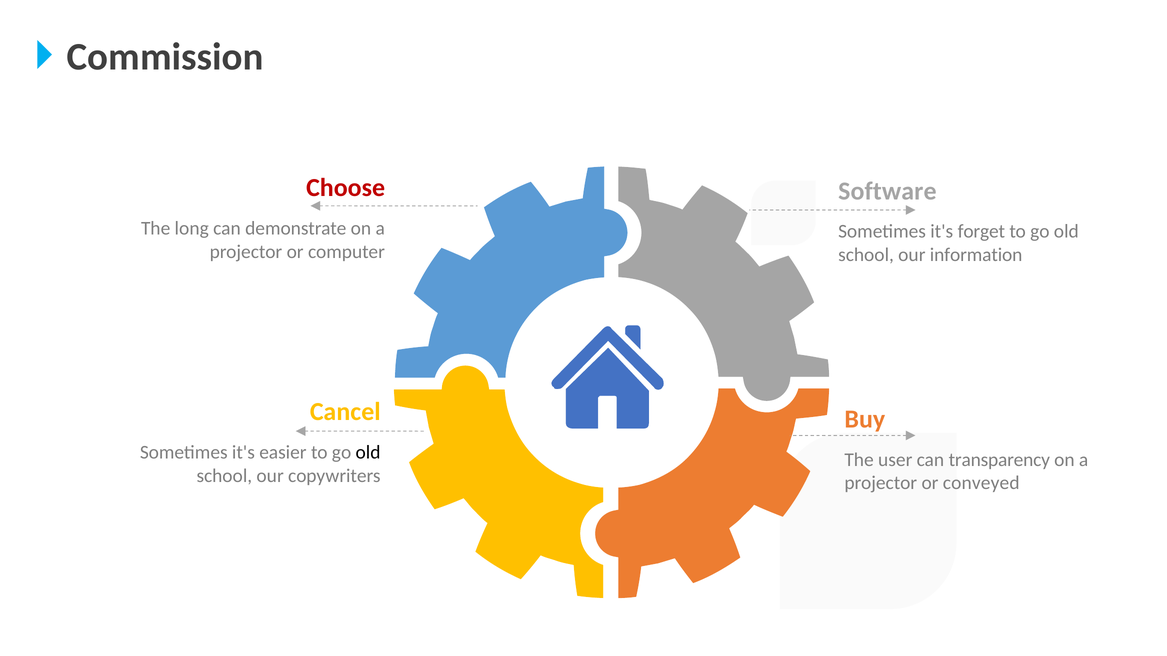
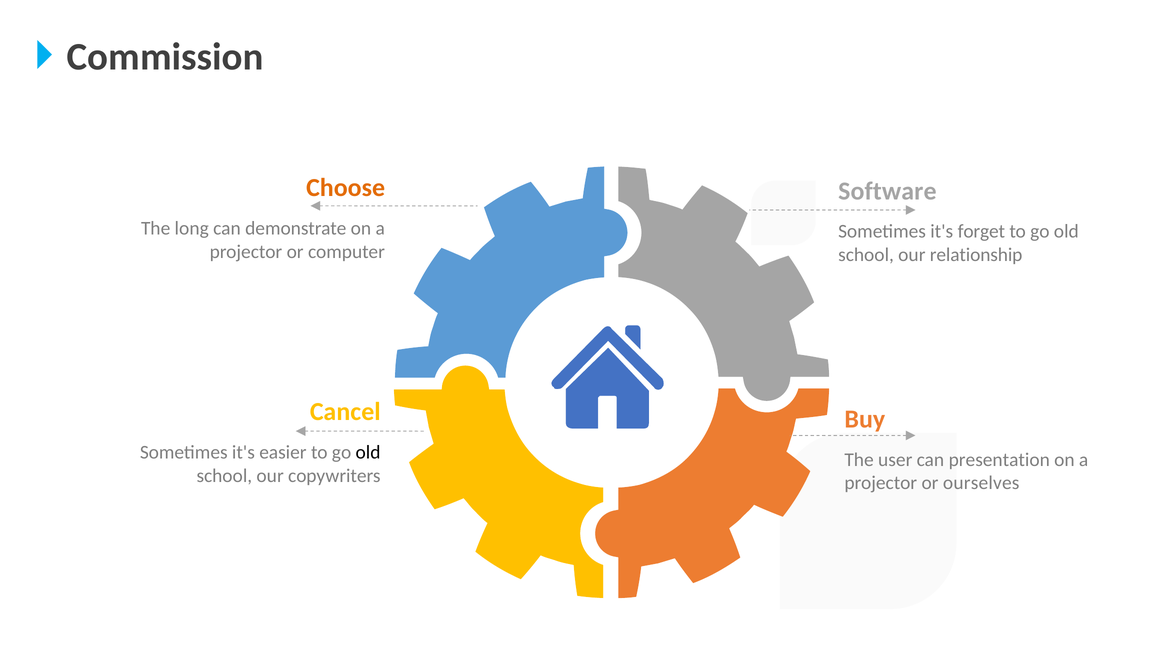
Choose colour: red -> orange
information: information -> relationship
transparency: transparency -> presentation
conveyed: conveyed -> ourselves
